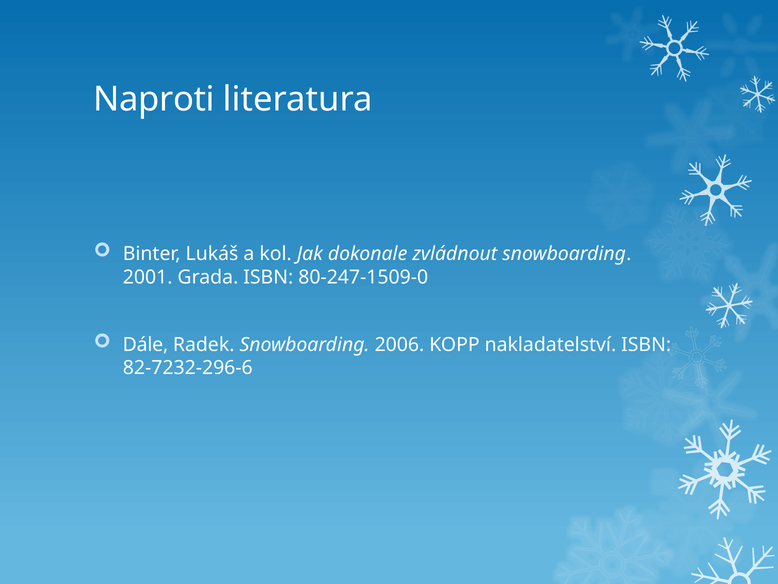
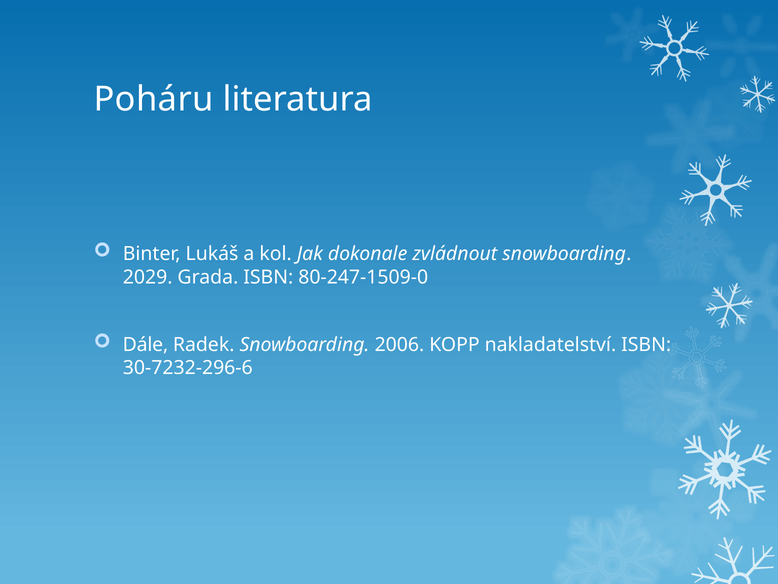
Naproti: Naproti -> Poháru
2001: 2001 -> 2029
82-7232-296-6: 82-7232-296-6 -> 30-7232-296-6
